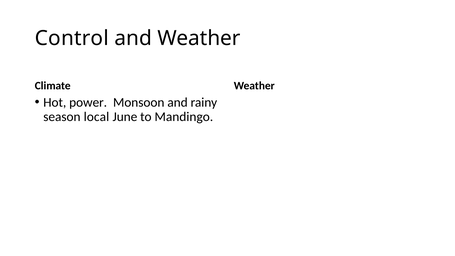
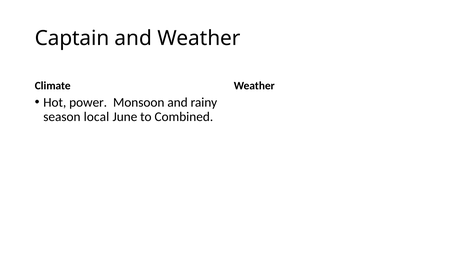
Control: Control -> Captain
Mandingo: Mandingo -> Combined
